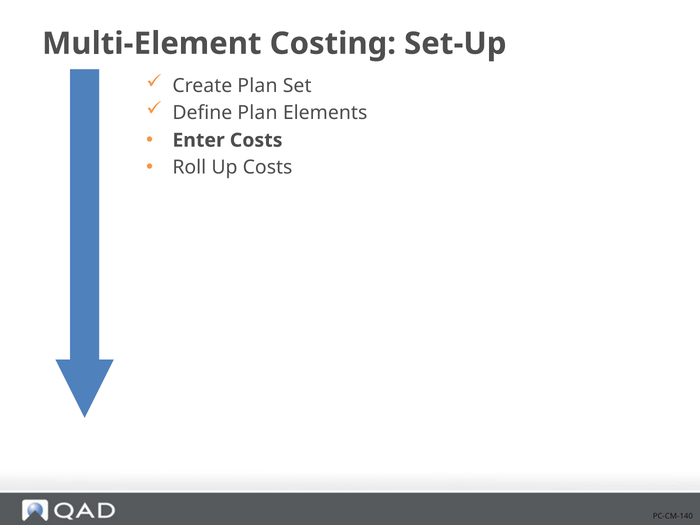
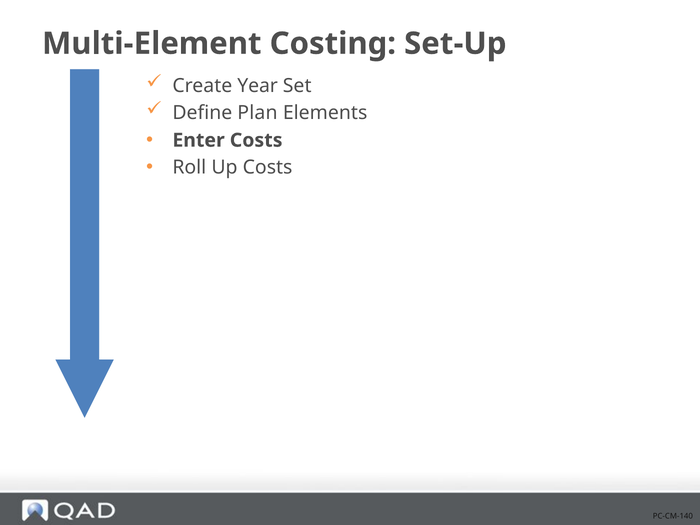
Create Plan: Plan -> Year
